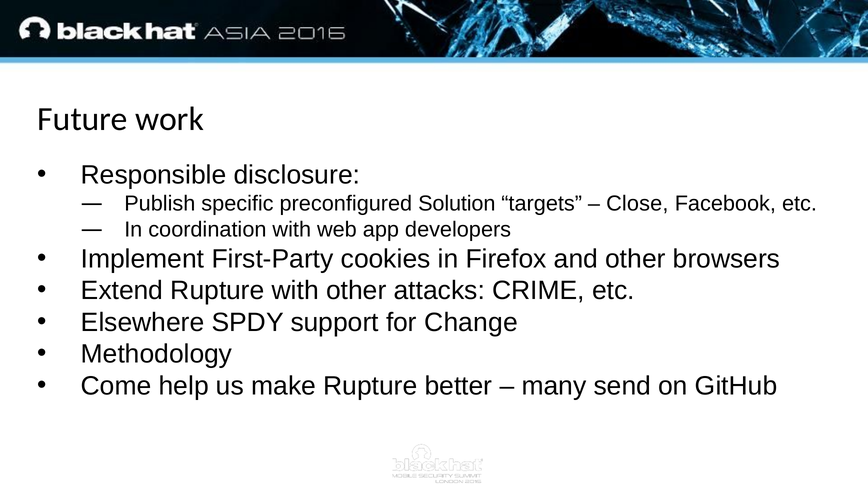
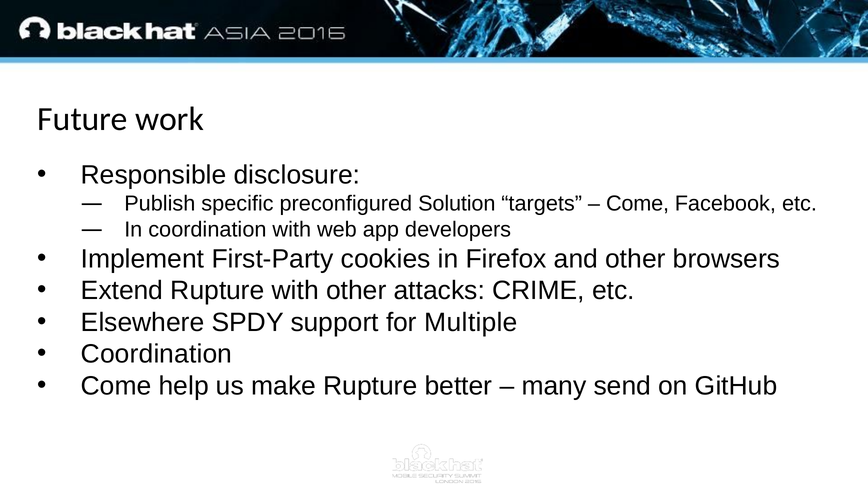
Close at (637, 204): Close -> Come
Change: Change -> Multiple
Methodology at (157, 354): Methodology -> Coordination
